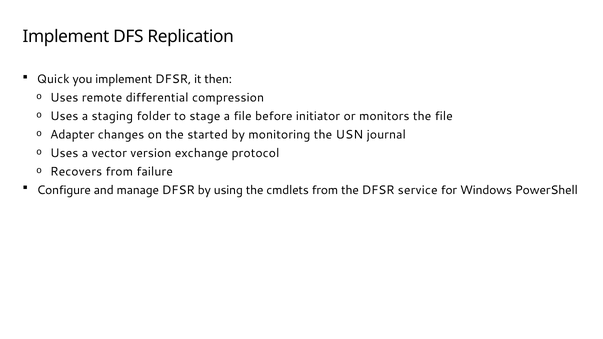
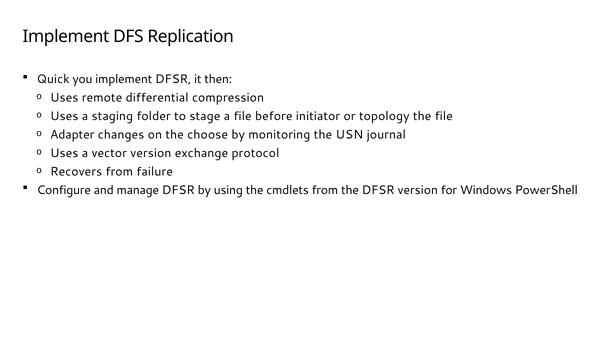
monitors: monitors -> topology
started: started -> choose
DFSR service: service -> version
